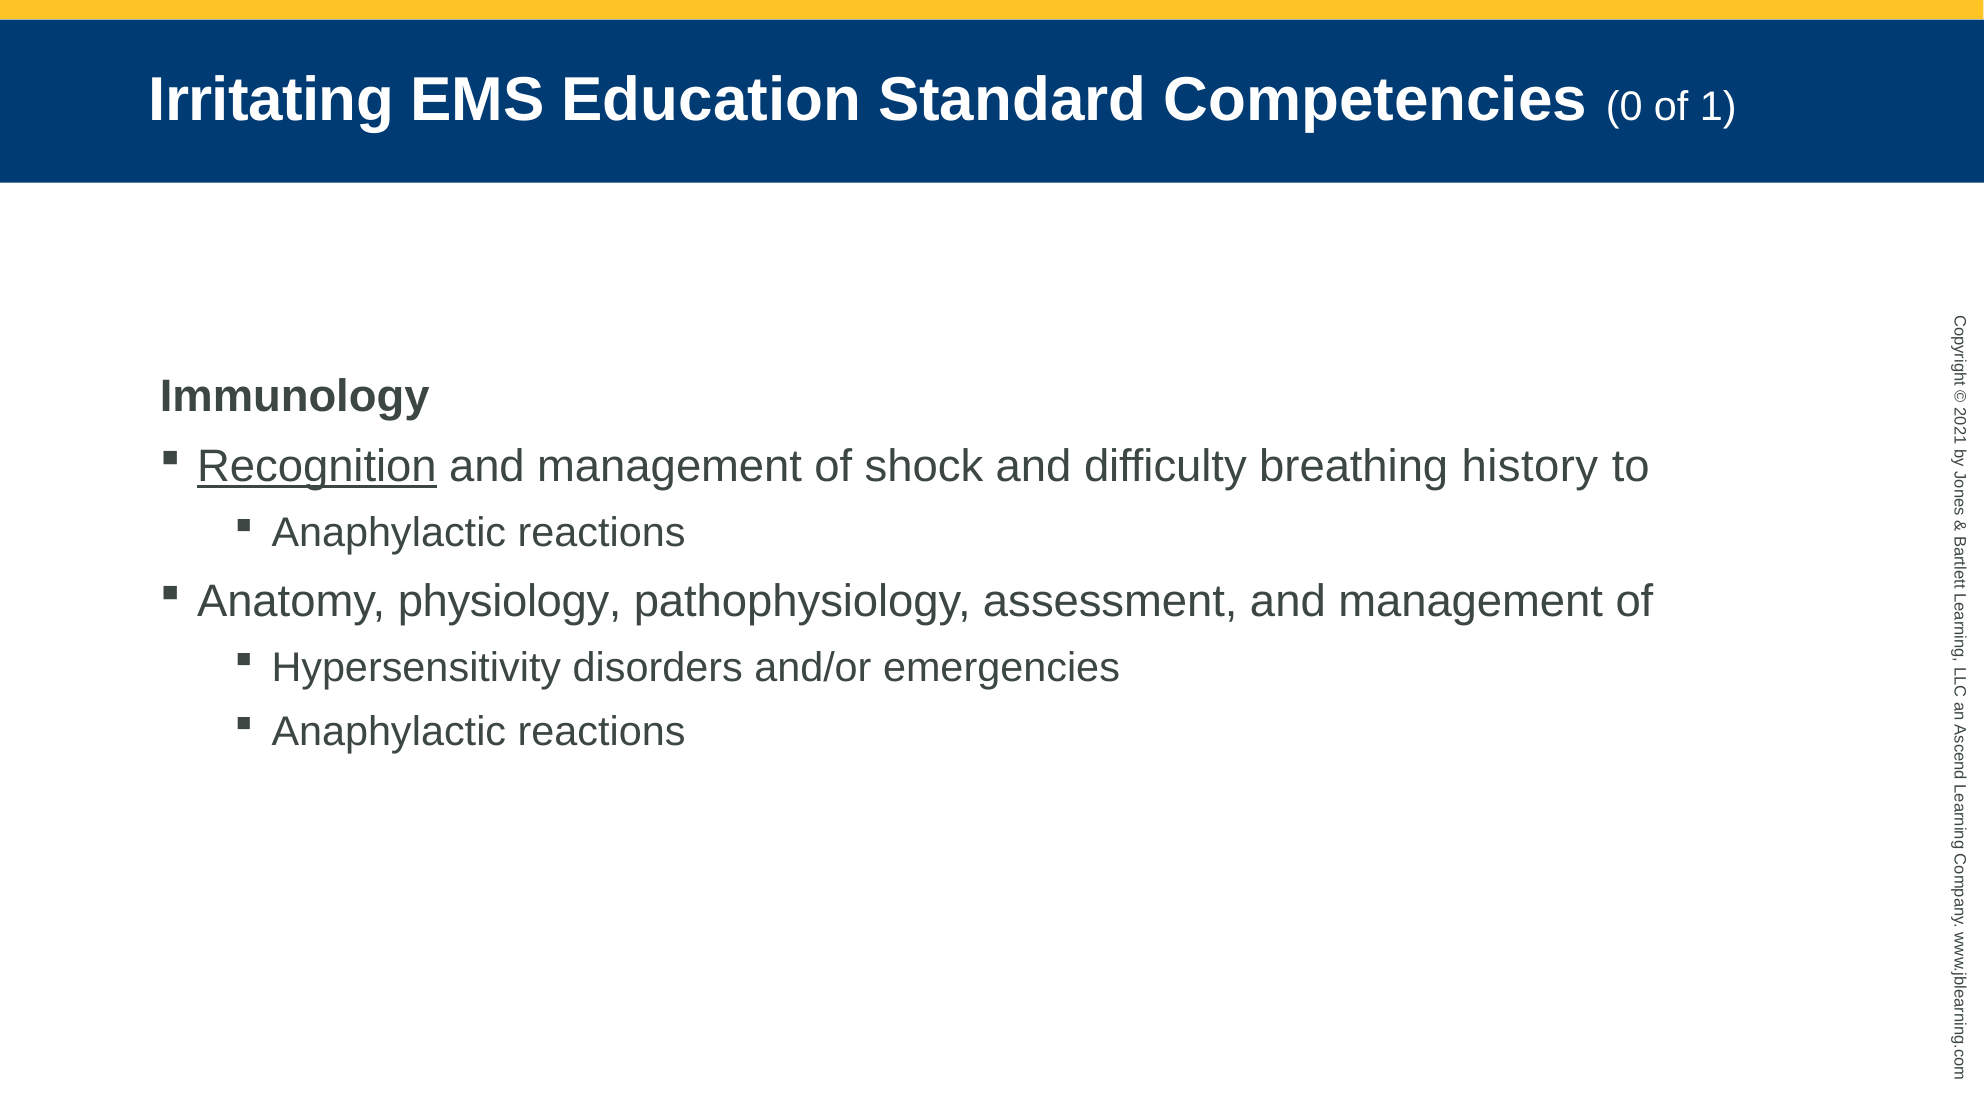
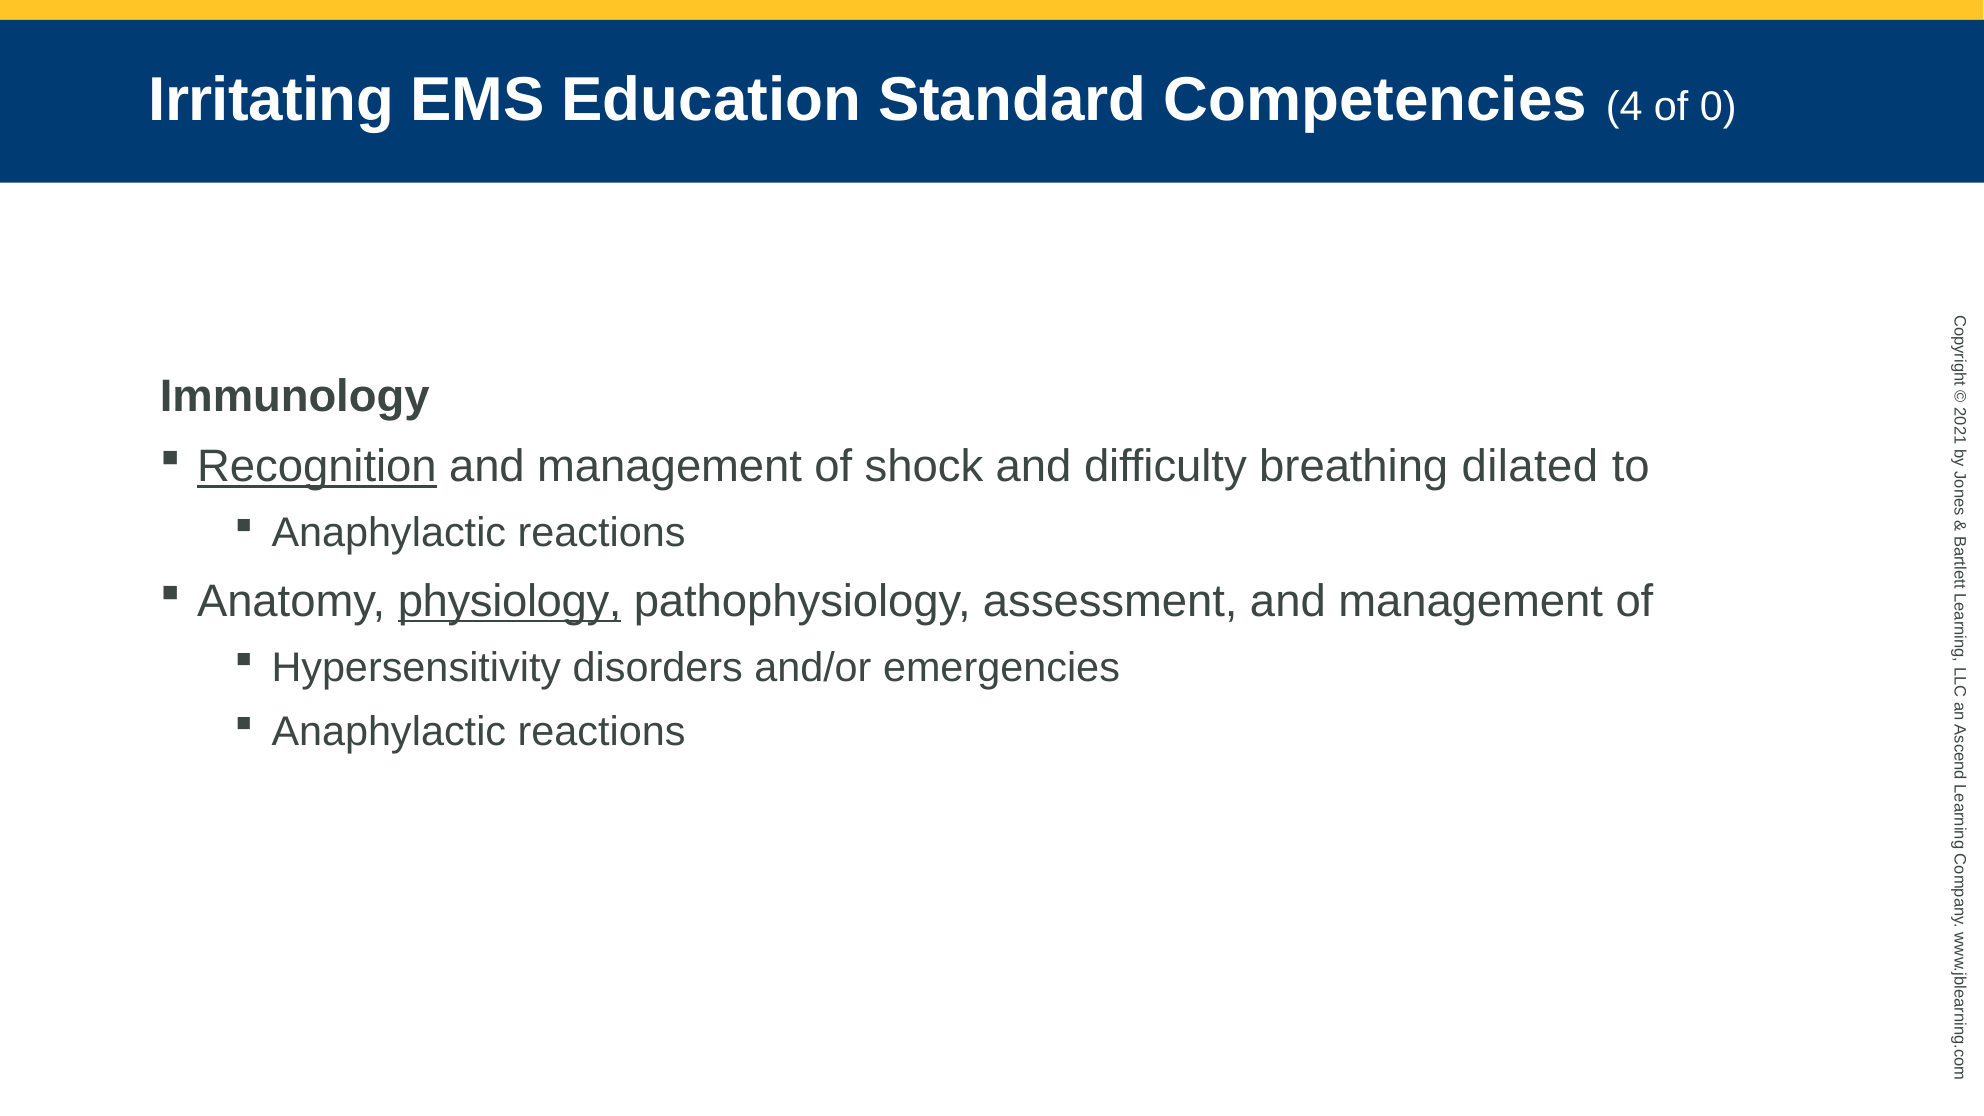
Competencies 0: 0 -> 4
of 1: 1 -> 0
history: history -> dilated
physiology underline: none -> present
